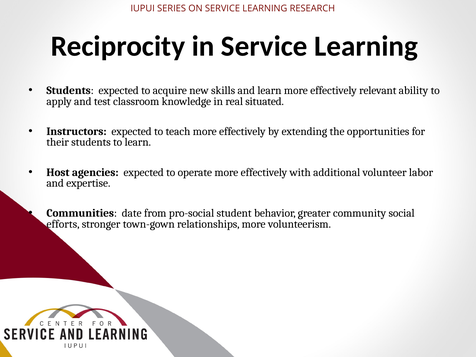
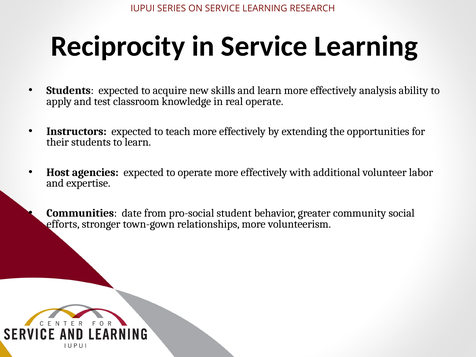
relevant: relevant -> analysis
real situated: situated -> operate
